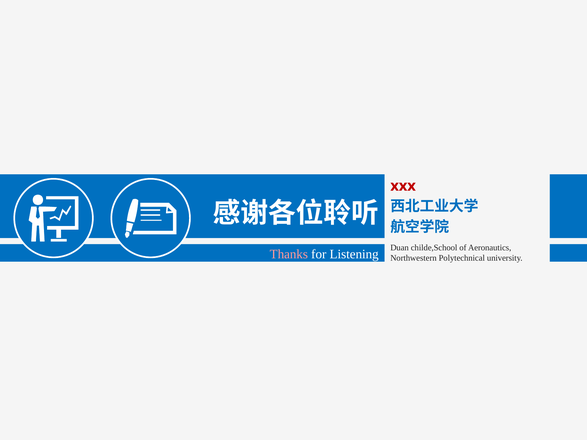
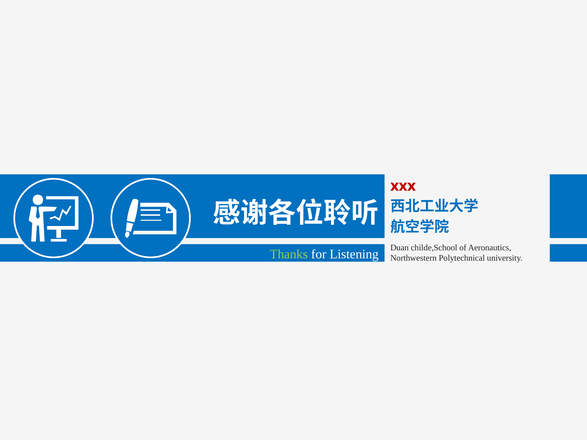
Thanks colour: pink -> light green
